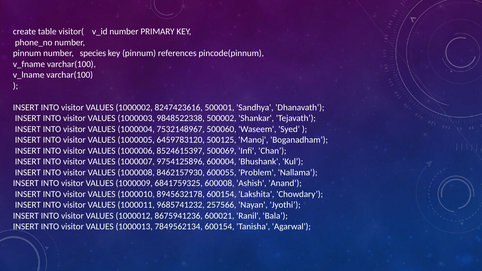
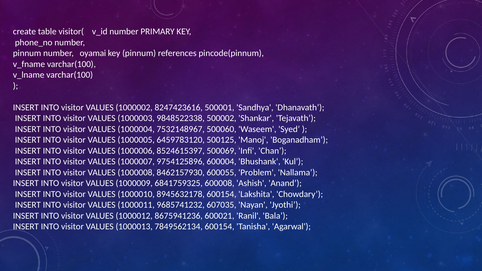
species: species -> oyamai
257566: 257566 -> 607035
